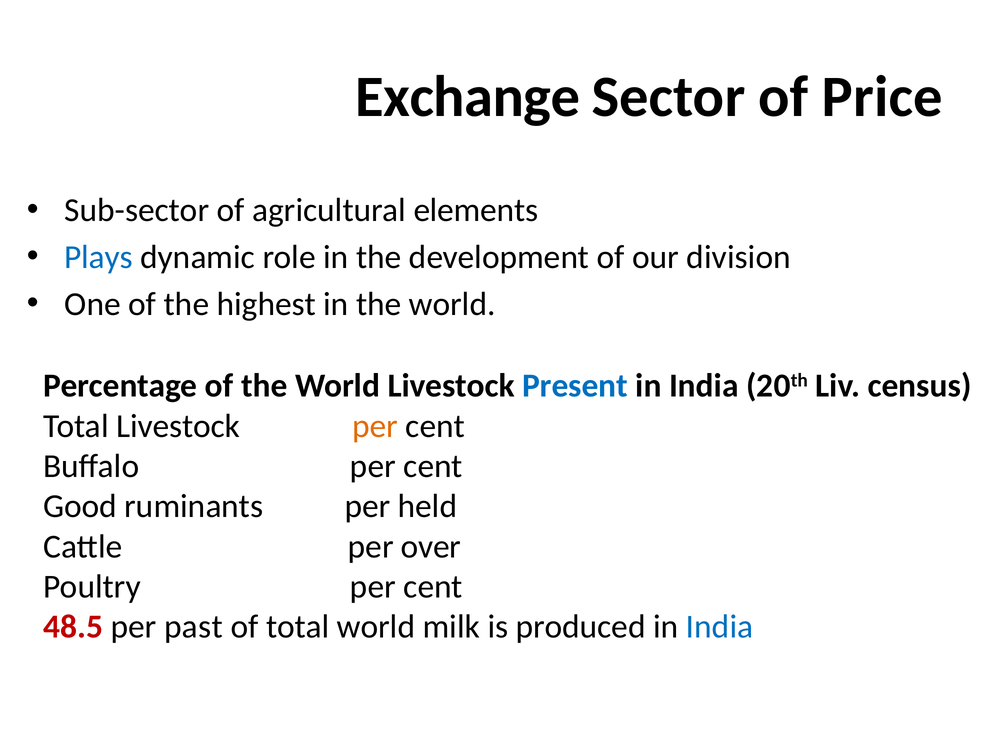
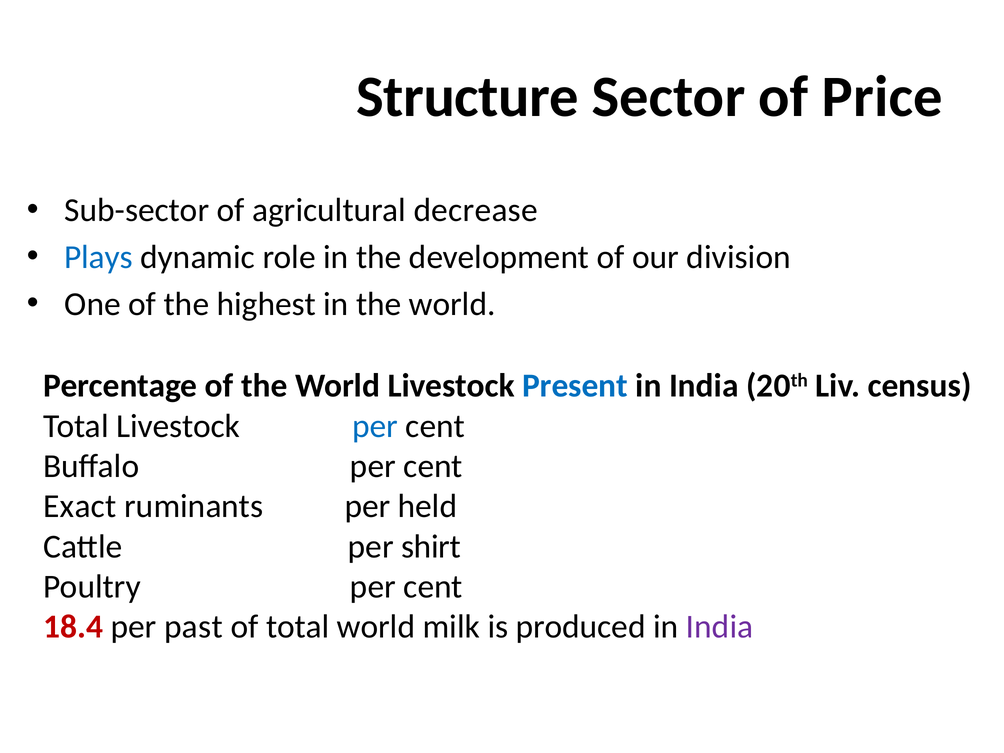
Exchange: Exchange -> Structure
elements: elements -> decrease
per at (375, 426) colour: orange -> blue
Good: Good -> Exact
over: over -> shirt
48.5: 48.5 -> 18.4
India at (720, 627) colour: blue -> purple
